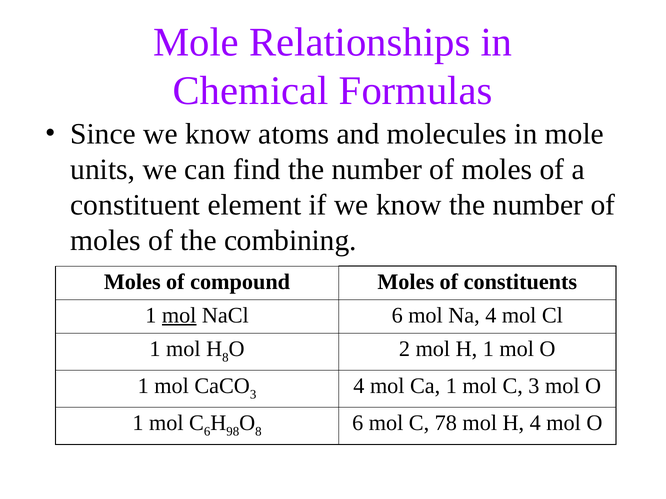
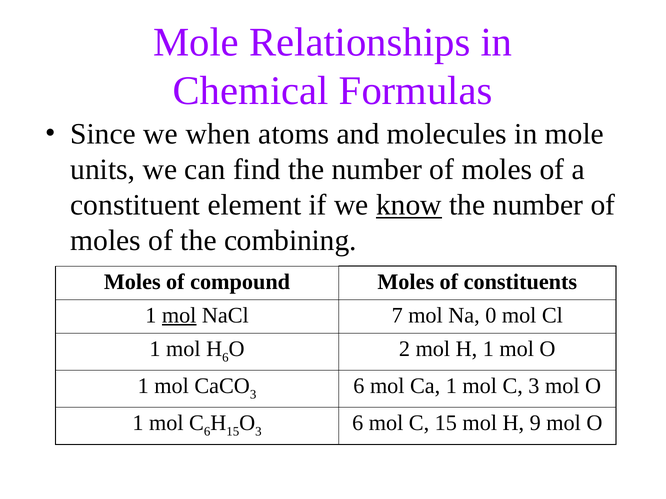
Since we know: know -> when
know at (409, 205) underline: none -> present
NaCl 6: 6 -> 7
Na 4: 4 -> 0
H 8: 8 -> 6
4 at (359, 386): 4 -> 6
H 98: 98 -> 15
O 8: 8 -> 3
C 78: 78 -> 15
H 4: 4 -> 9
